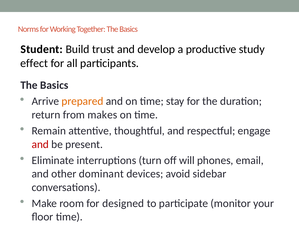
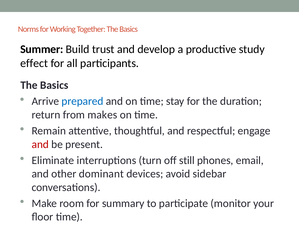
Student: Student -> Summer
prepared colour: orange -> blue
will: will -> still
designed: designed -> summary
